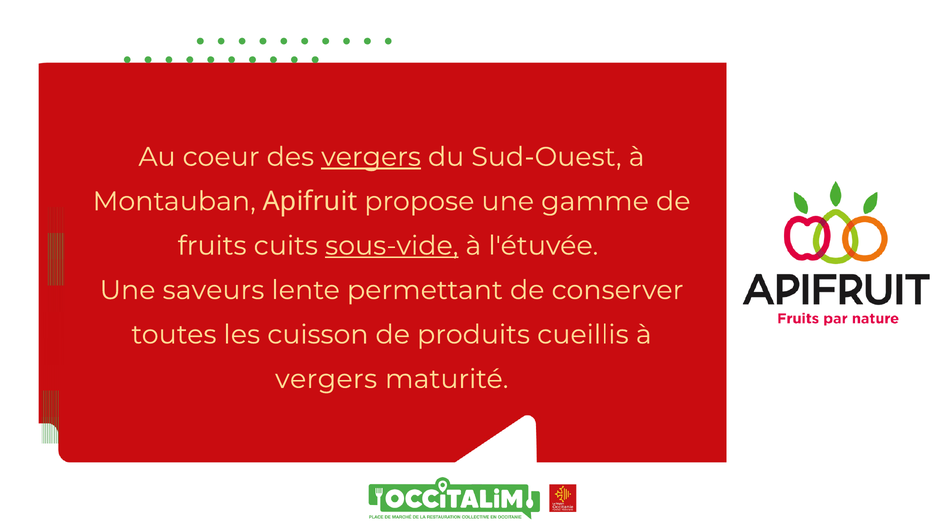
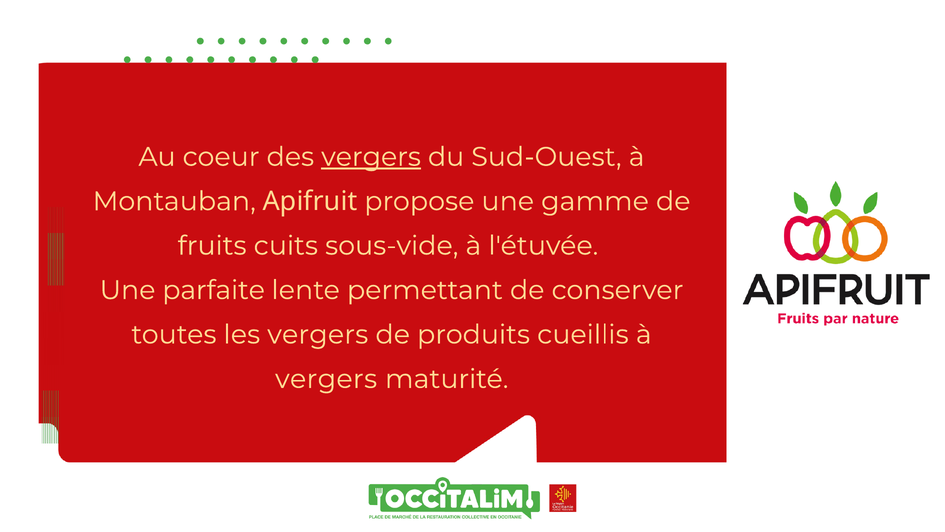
sous-vide underline: present -> none
saveurs: saveurs -> parfaite
les cuisson: cuisson -> vergers
